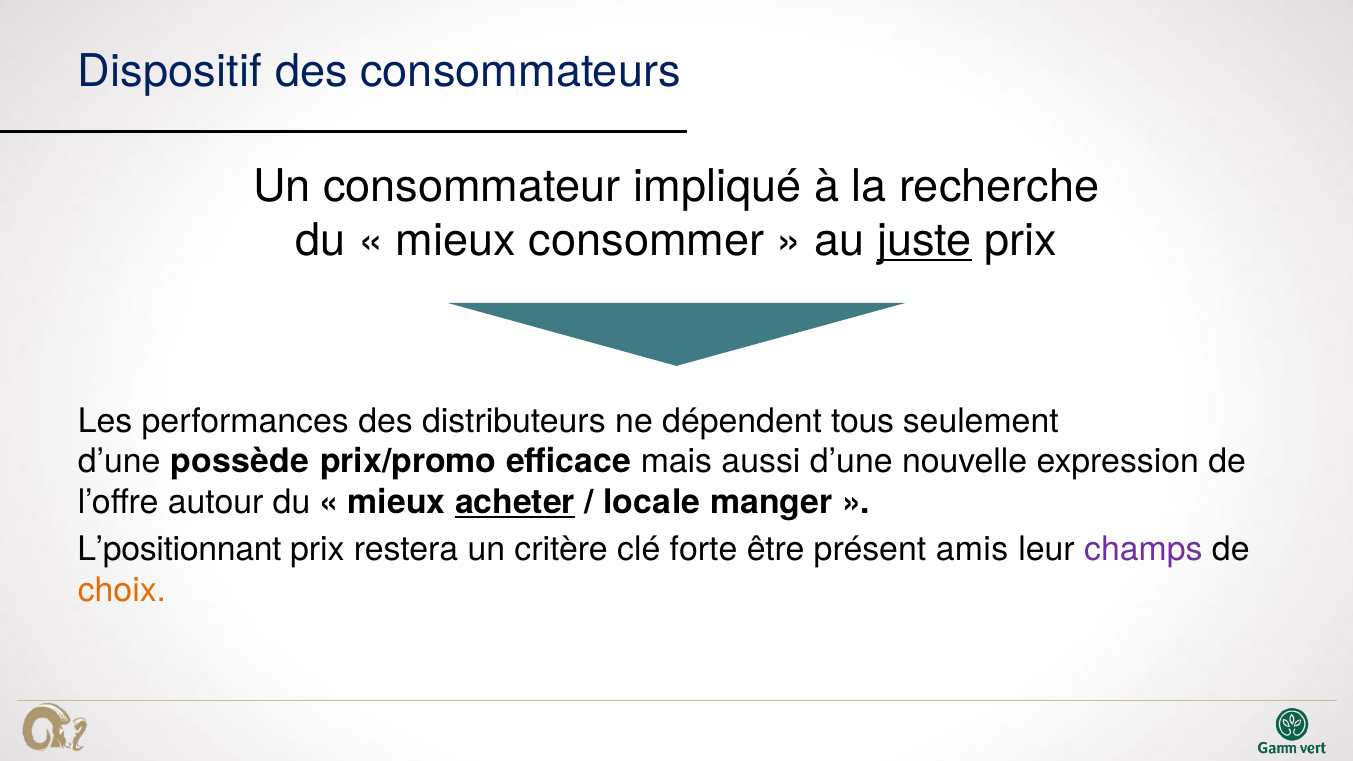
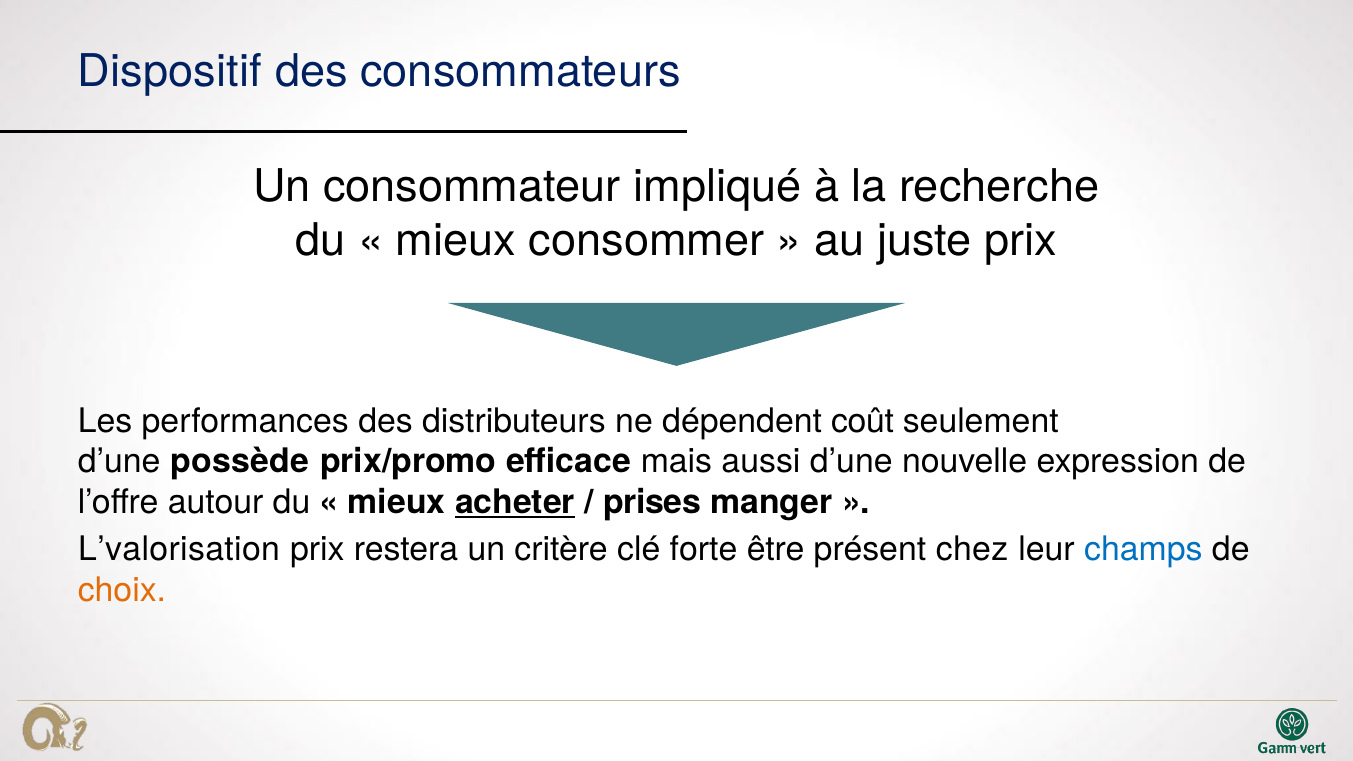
juste underline: present -> none
tous: tous -> coût
locale: locale -> prises
L’positionnant: L’positionnant -> L’valorisation
amis: amis -> chez
champs colour: purple -> blue
